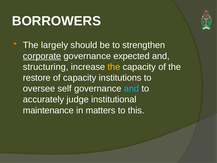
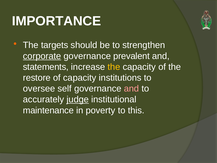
BORROWERS: BORROWERS -> IMPORTANCE
largely: largely -> targets
expected: expected -> prevalent
structuring: structuring -> statements
and at (131, 88) colour: light blue -> pink
judge underline: none -> present
matters: matters -> poverty
